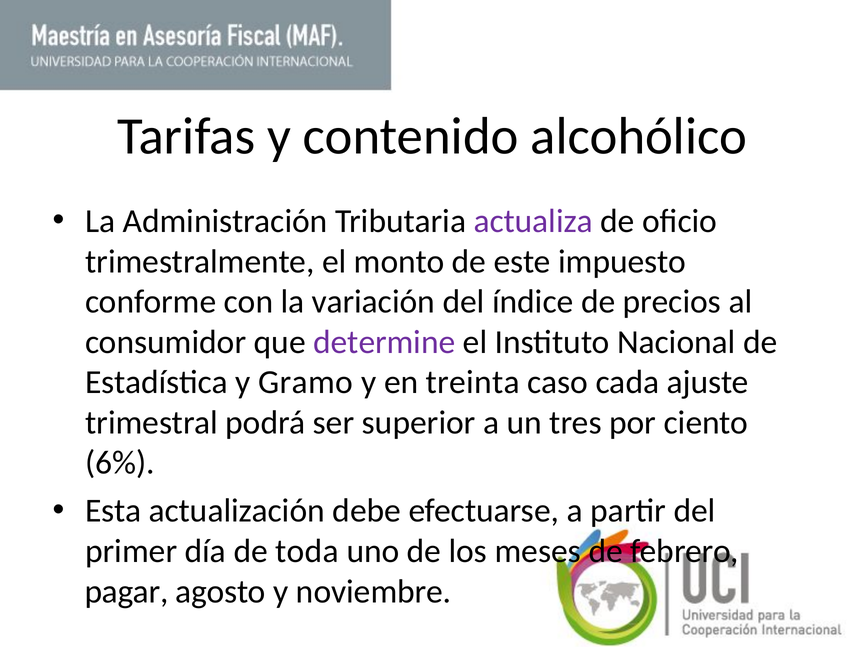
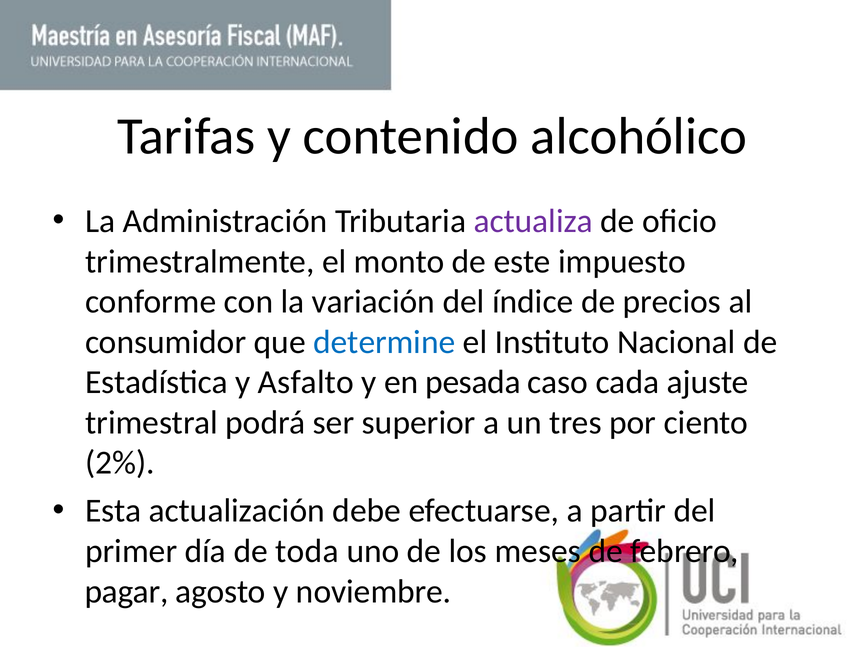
determine colour: purple -> blue
Gramo: Gramo -> Asfalto
treinta: treinta -> pesada
6%: 6% -> 2%
